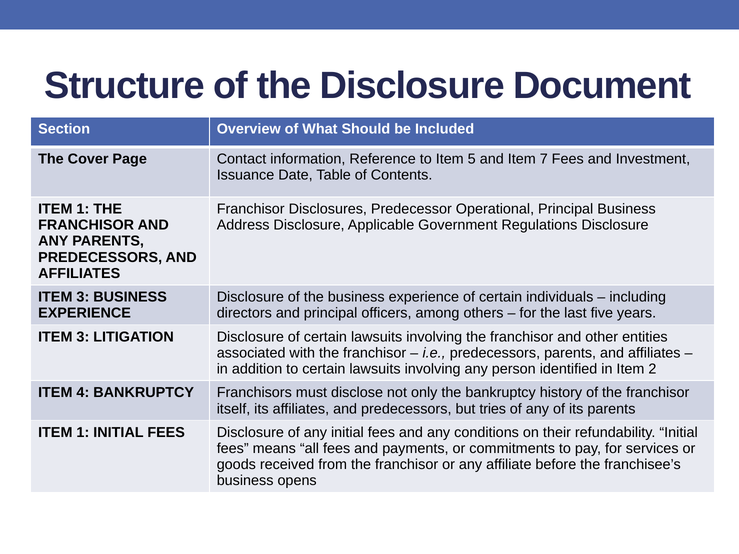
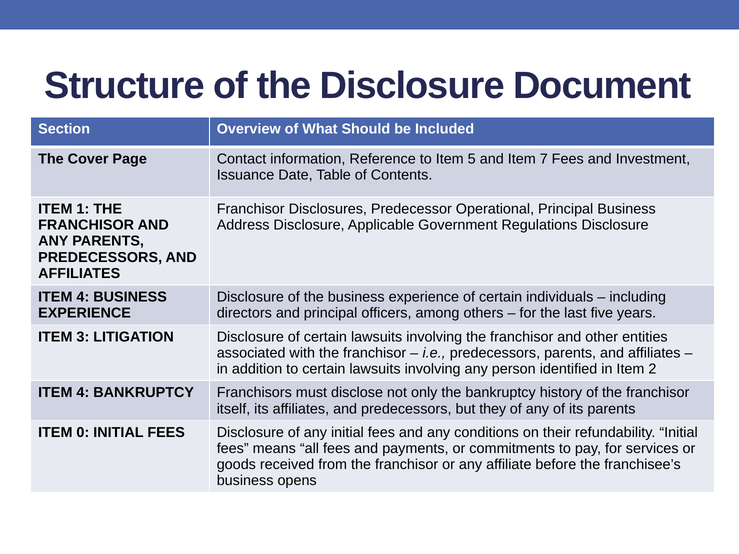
3 at (83, 297): 3 -> 4
tries: tries -> they
1 at (83, 433): 1 -> 0
